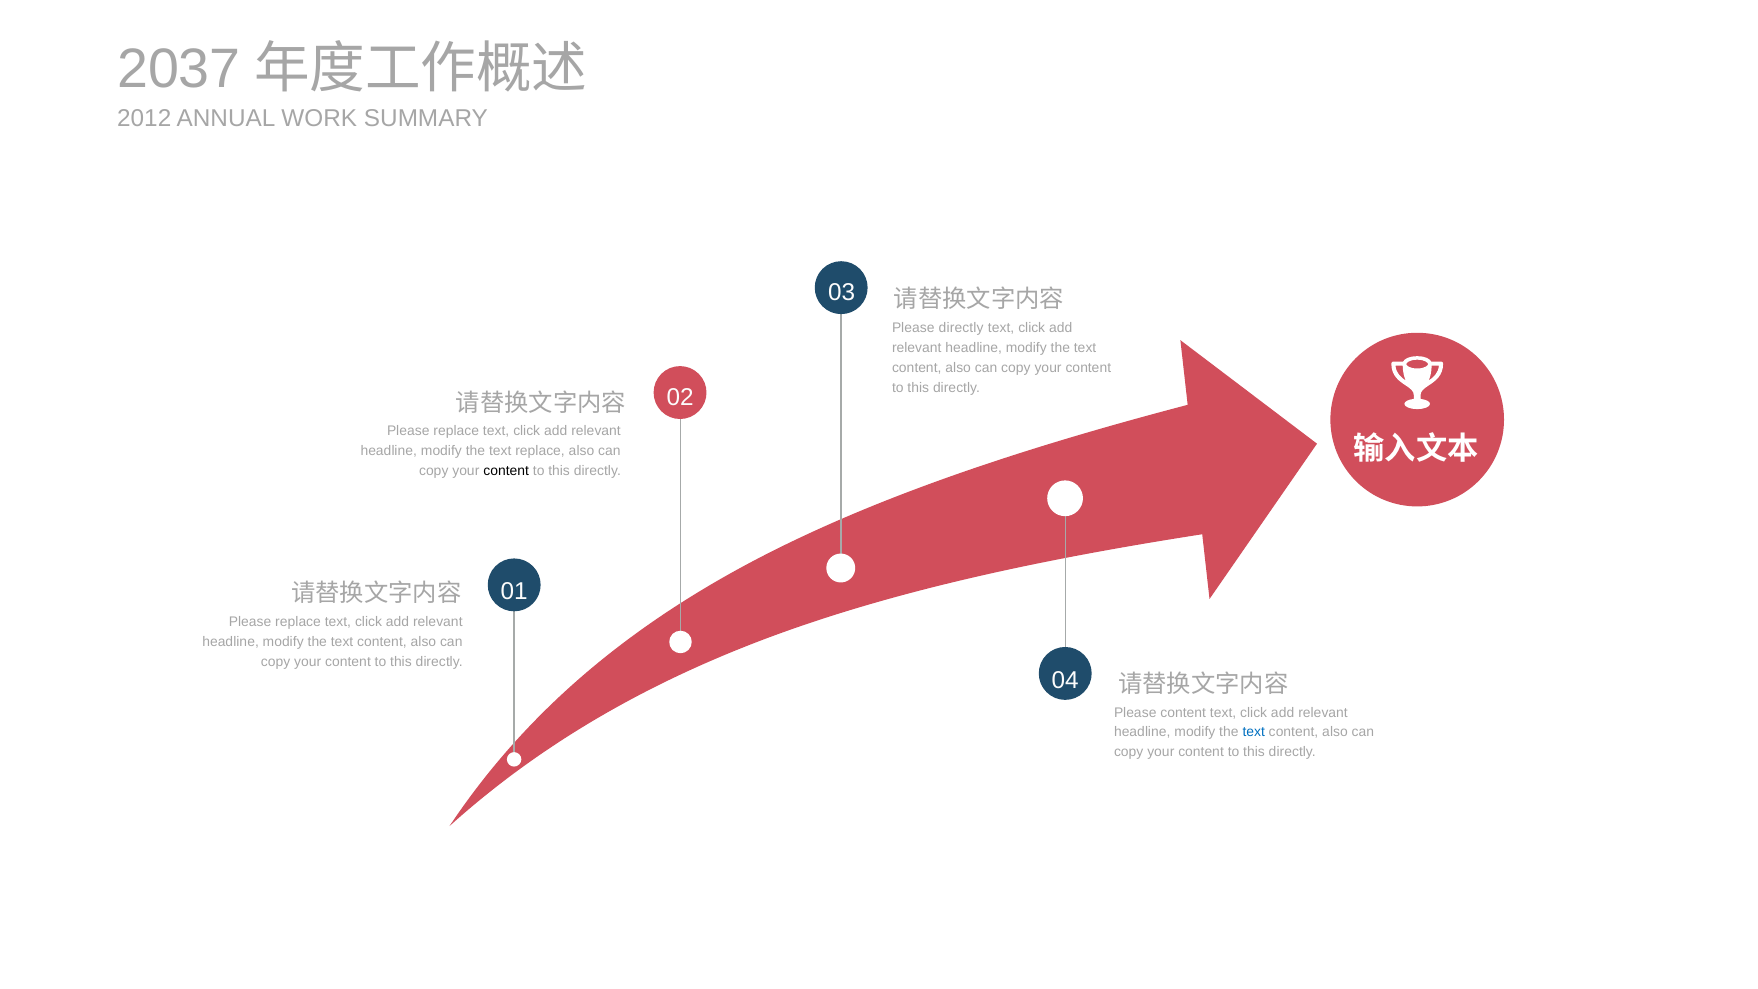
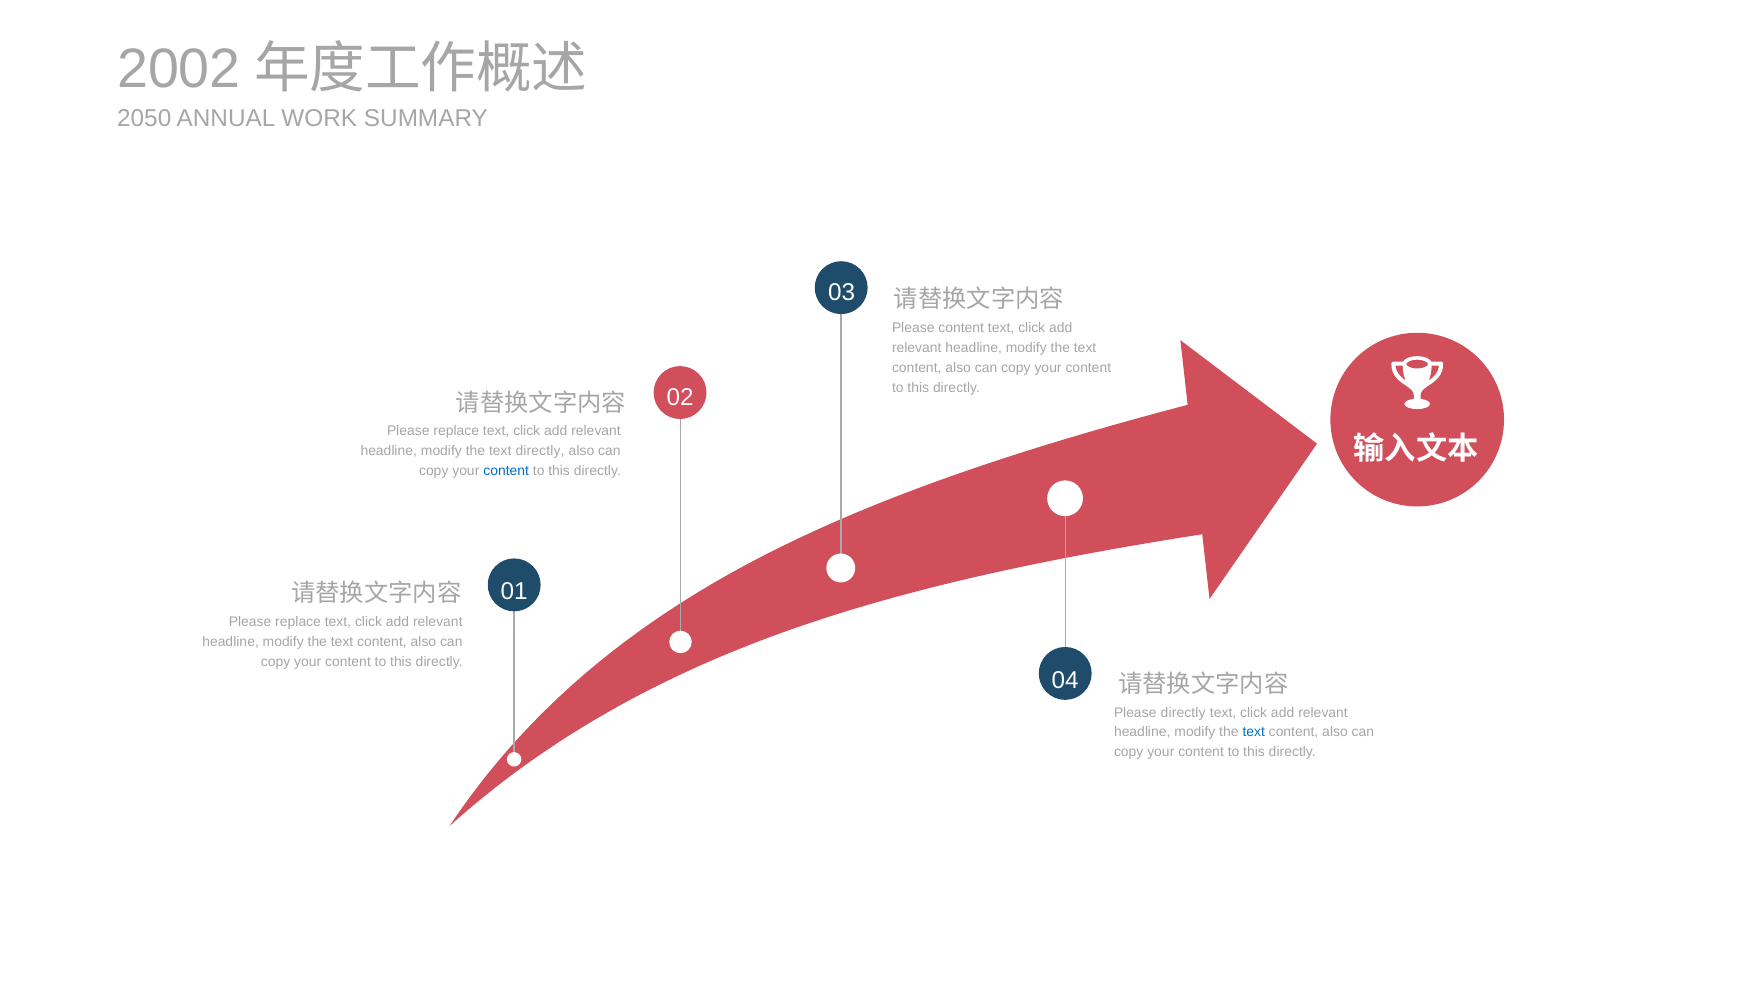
2037: 2037 -> 2002
2012: 2012 -> 2050
Please directly: directly -> content
text replace: replace -> directly
content at (506, 471) colour: black -> blue
Please content: content -> directly
